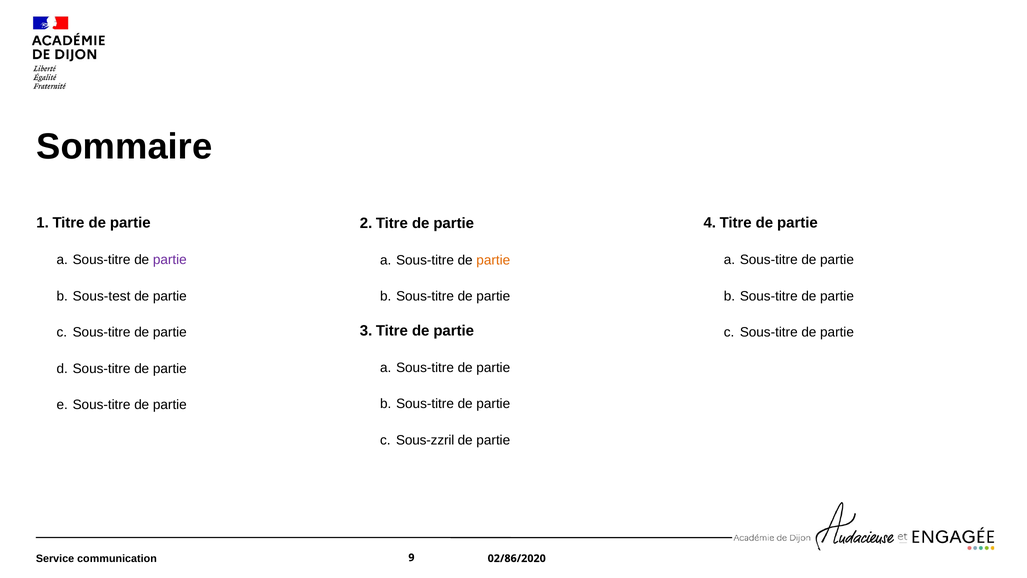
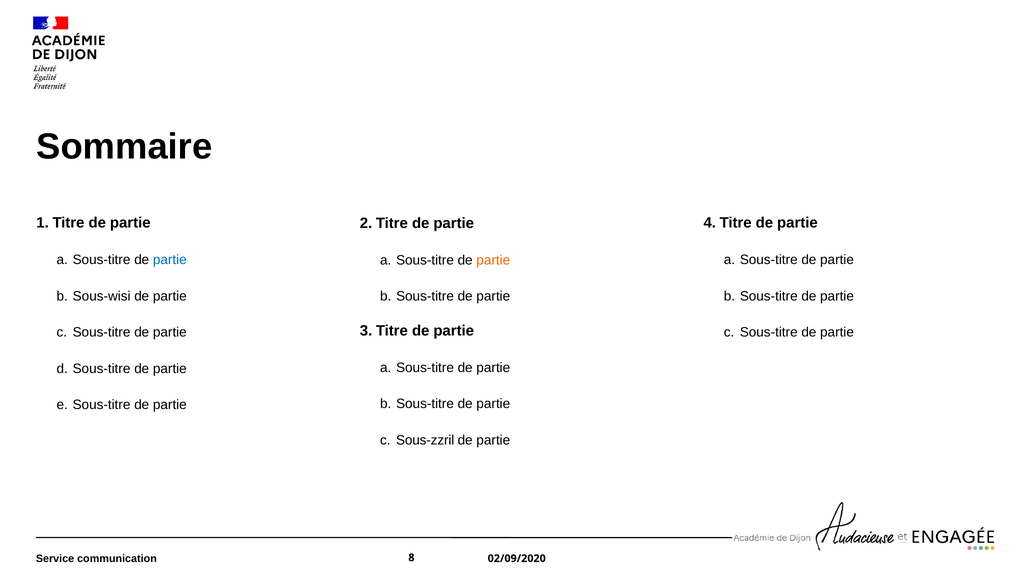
partie at (170, 260) colour: purple -> blue
Sous-test: Sous-test -> Sous-wisi
9: 9 -> 8
02/86/2020: 02/86/2020 -> 02/09/2020
